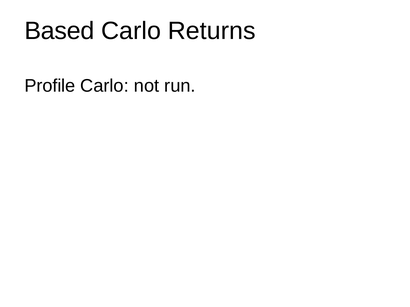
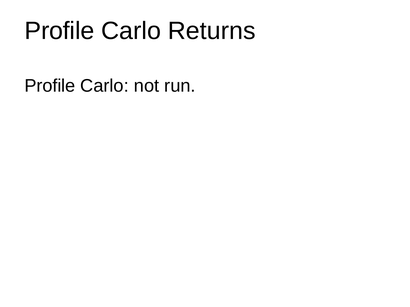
Based at (59, 31): Based -> Profile
